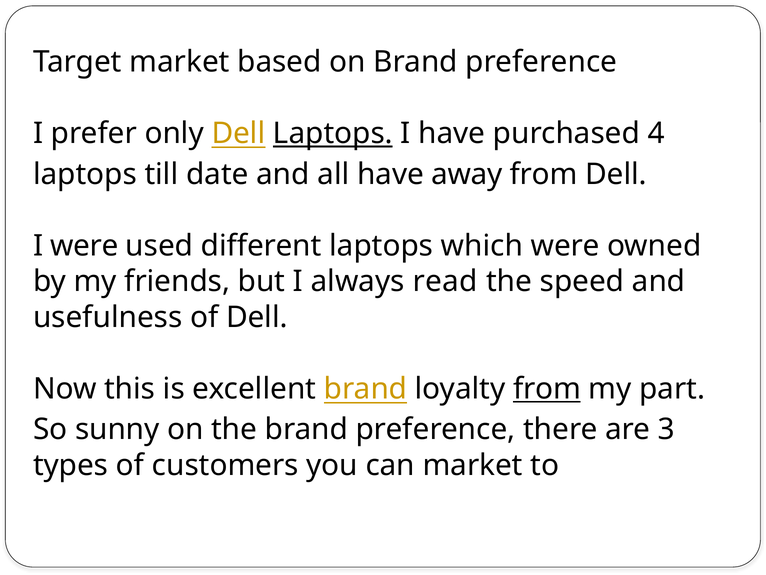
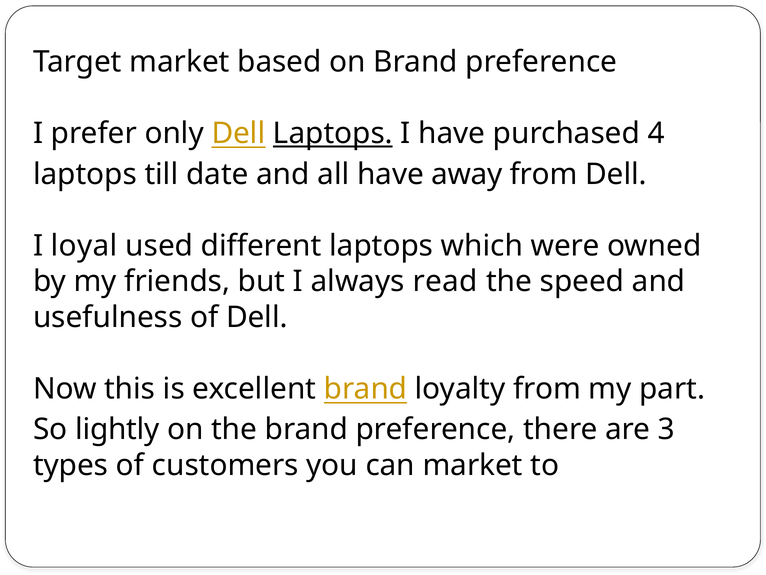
I were: were -> loyal
from at (547, 389) underline: present -> none
sunny: sunny -> lightly
